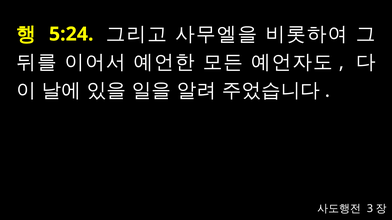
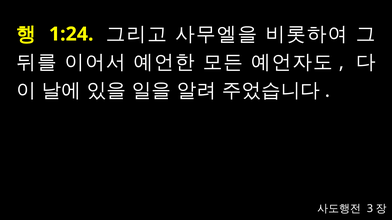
5:24: 5:24 -> 1:24
